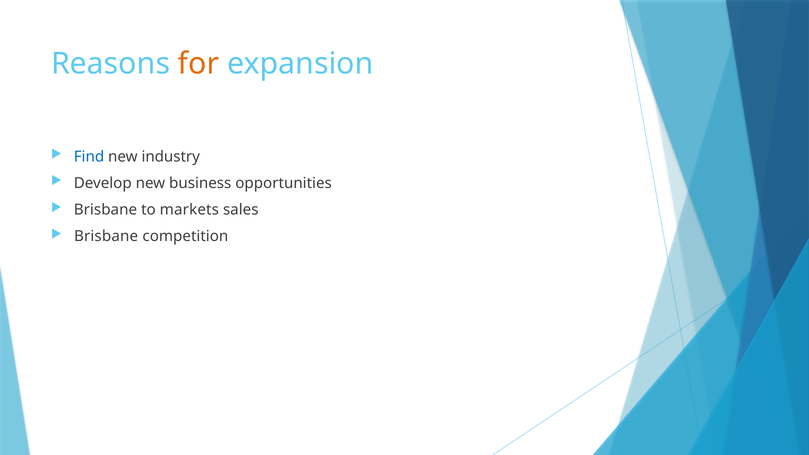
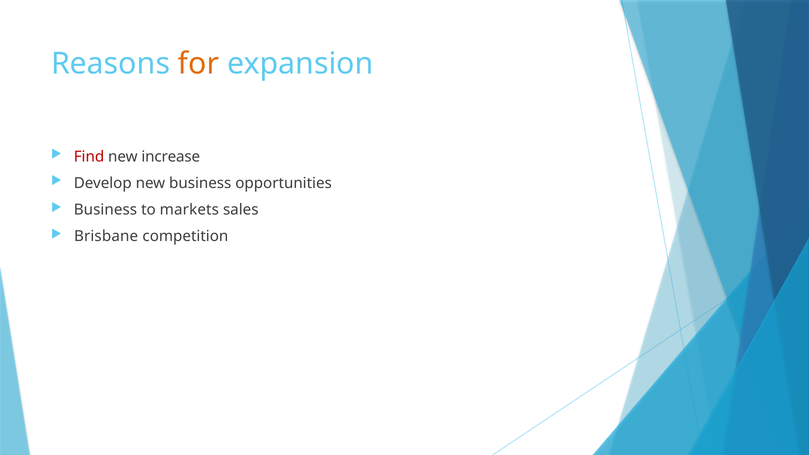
Find colour: blue -> red
industry: industry -> increase
Brisbane at (105, 210): Brisbane -> Business
